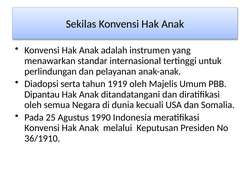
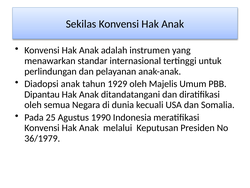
Diadopsi serta: serta -> anak
1919: 1919 -> 1929
36/1910: 36/1910 -> 36/1979
